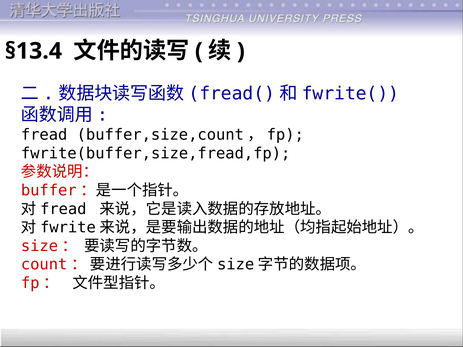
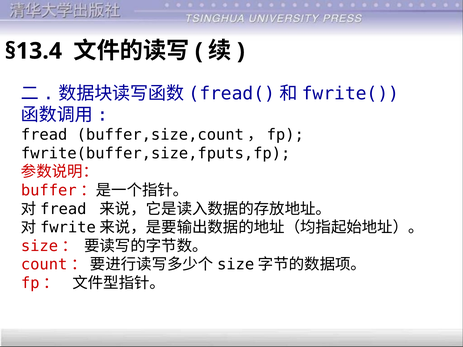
fwrite(buffer,size,fread,fp: fwrite(buffer,size,fread,fp -> fwrite(buffer,size,fputs,fp
